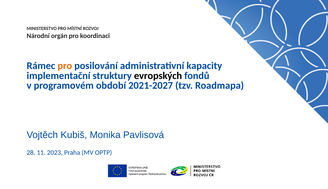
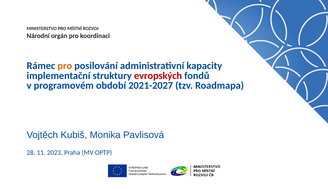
evropských colour: black -> red
